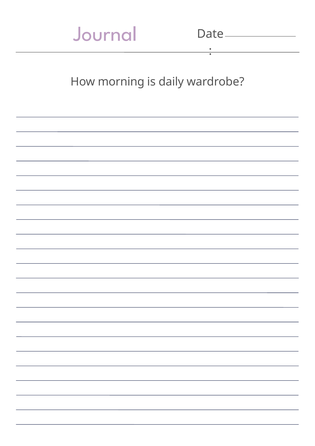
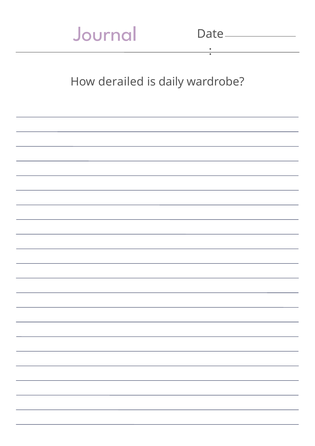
morning: morning -> derailed
